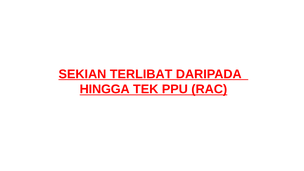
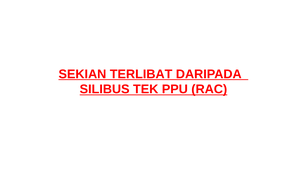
HINGGA: HINGGA -> SILIBUS
